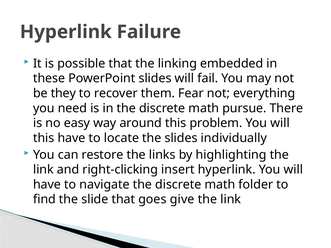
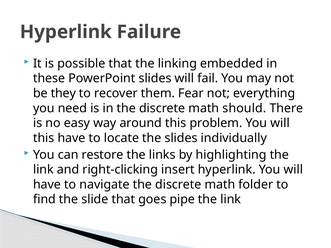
pursue: pursue -> should
give: give -> pipe
